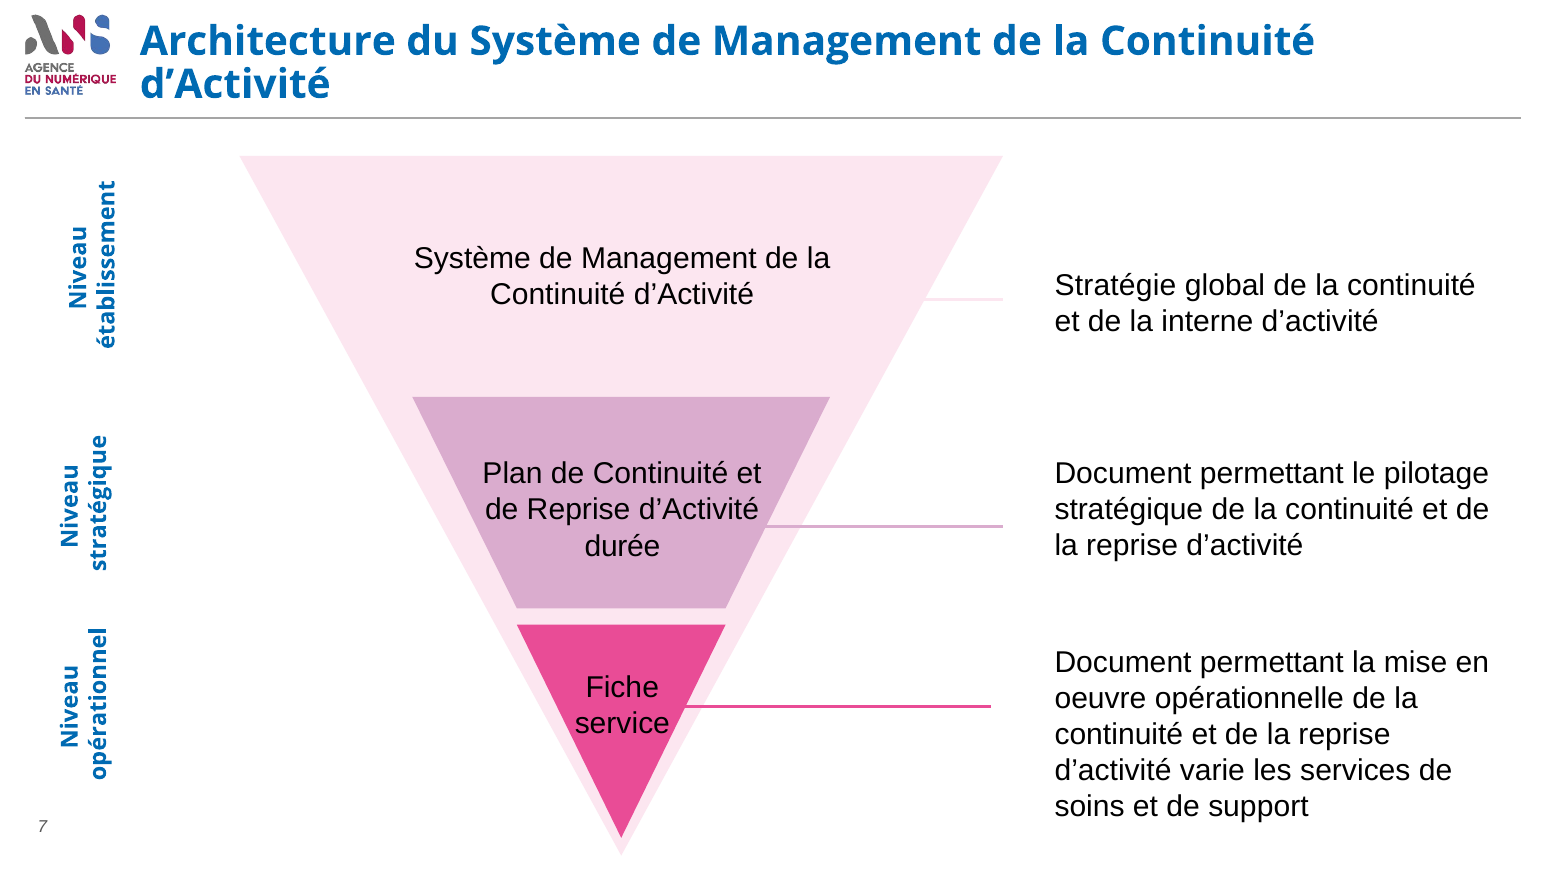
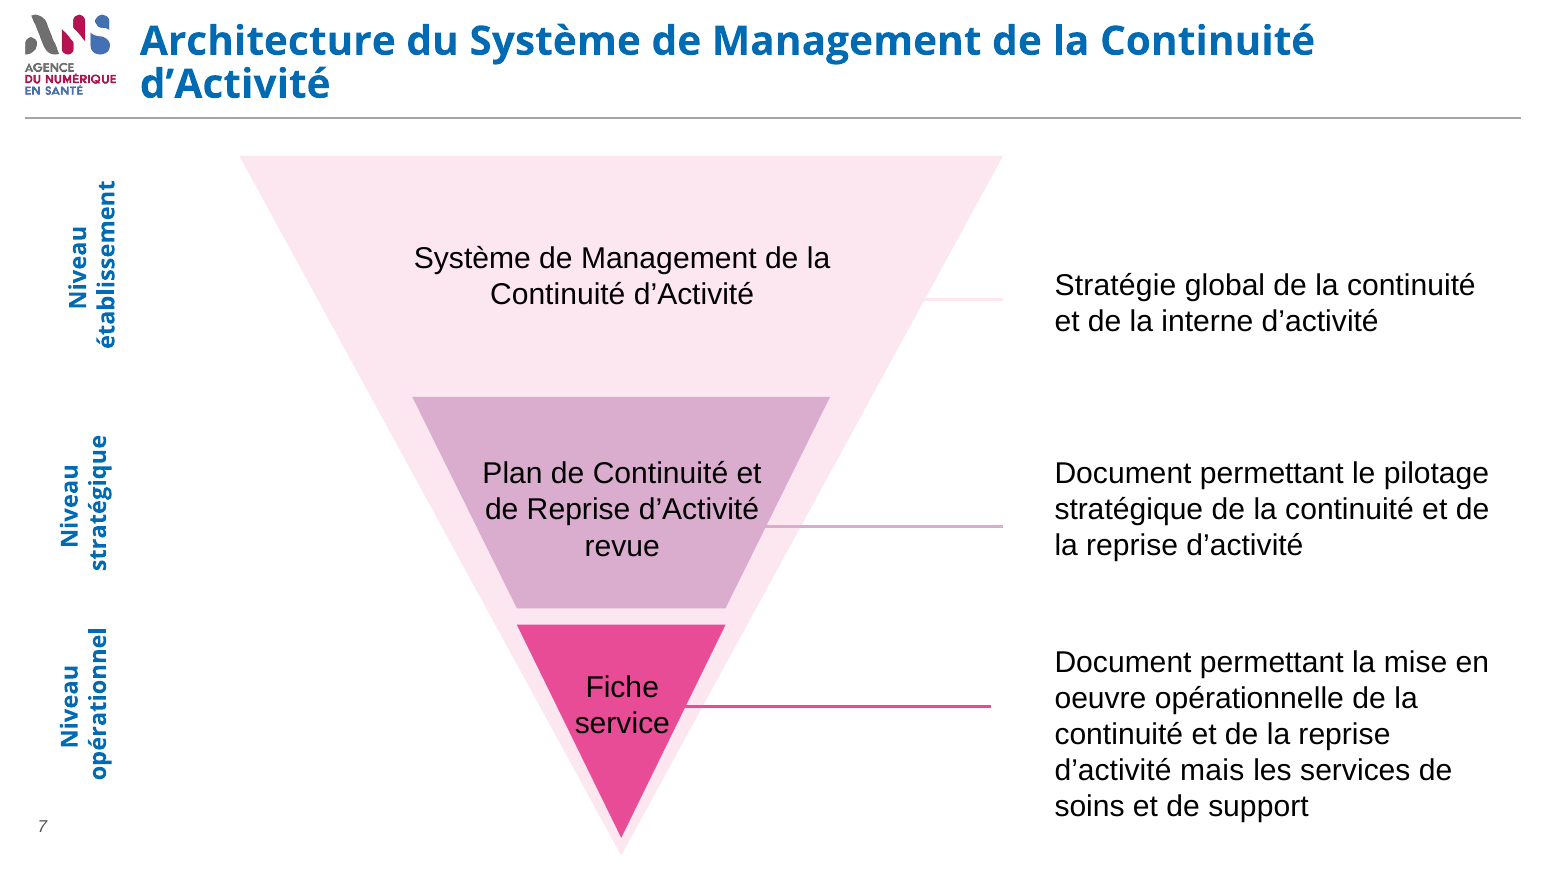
durée: durée -> revue
varie: varie -> mais
